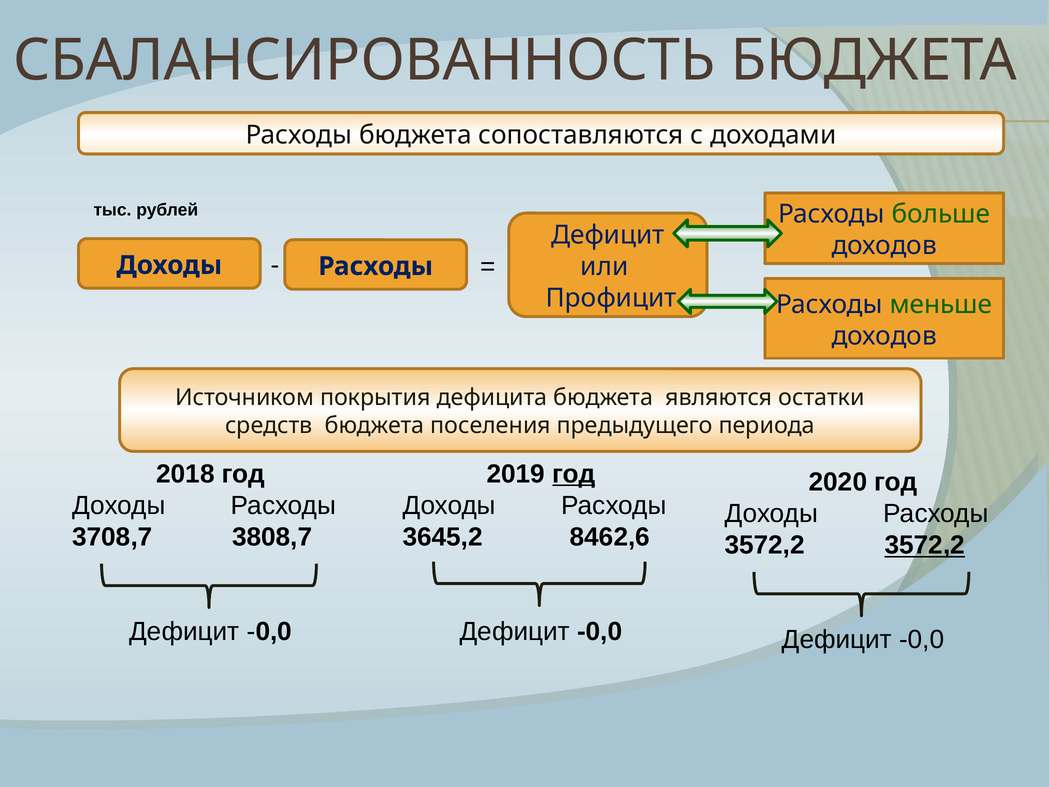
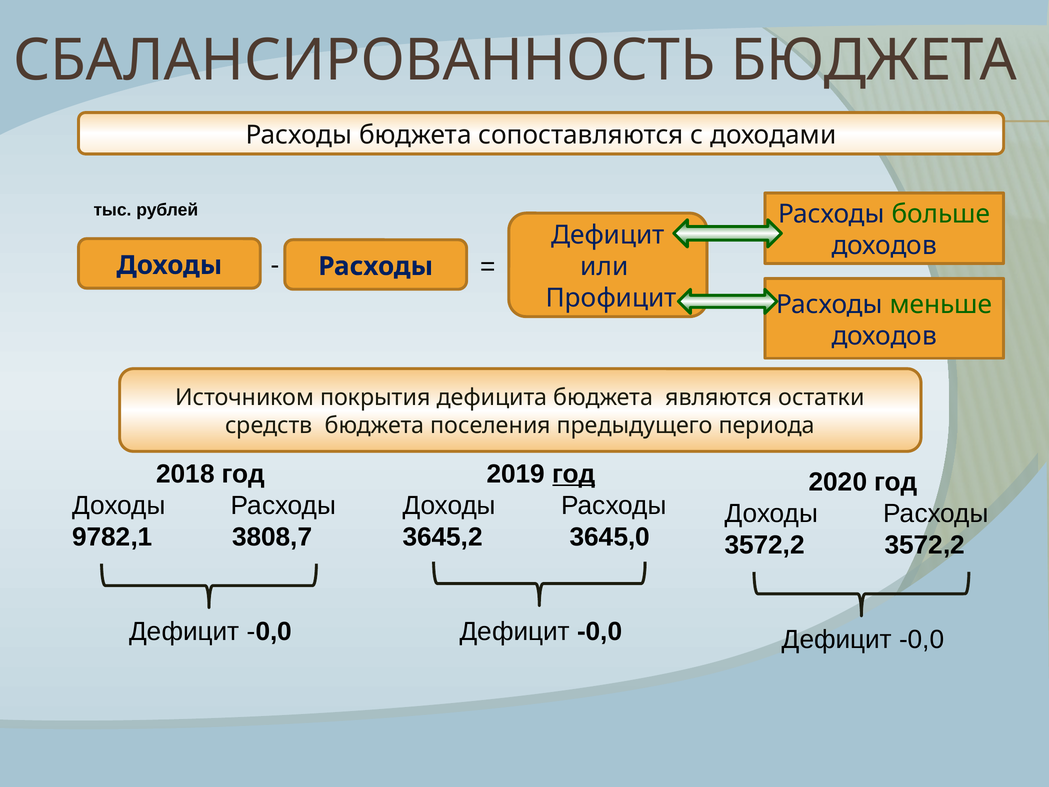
3708,7: 3708,7 -> 9782,1
8462,6: 8462,6 -> 3645,0
3572,2 at (925, 545) underline: present -> none
